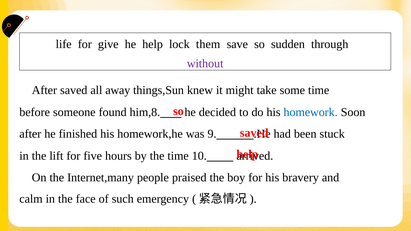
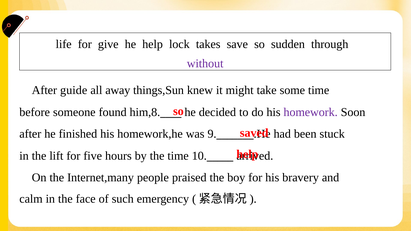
them: them -> takes
After saved: saved -> guide
homework colour: blue -> purple
